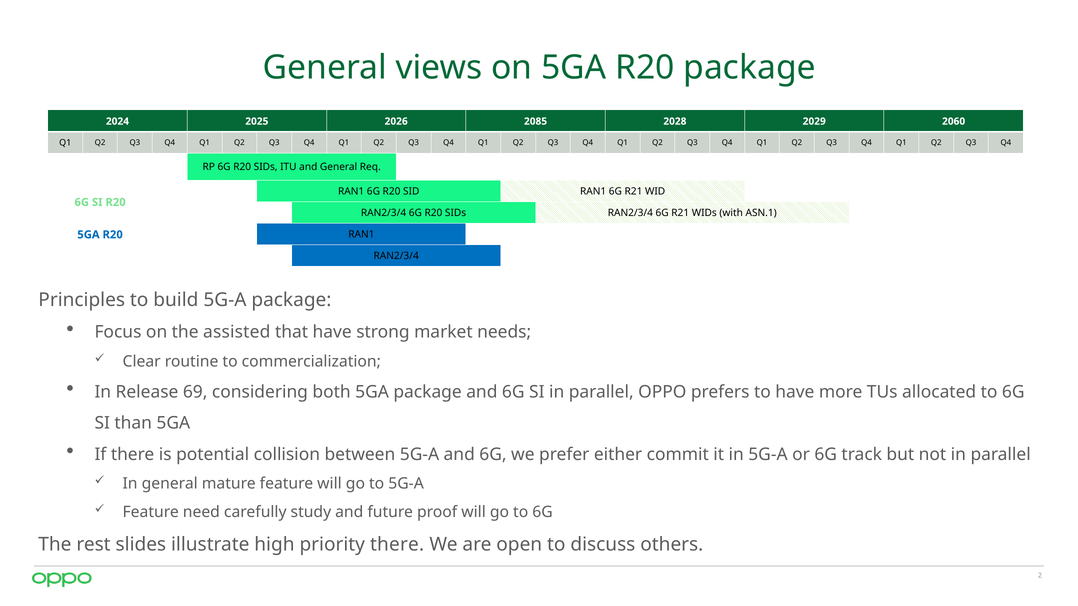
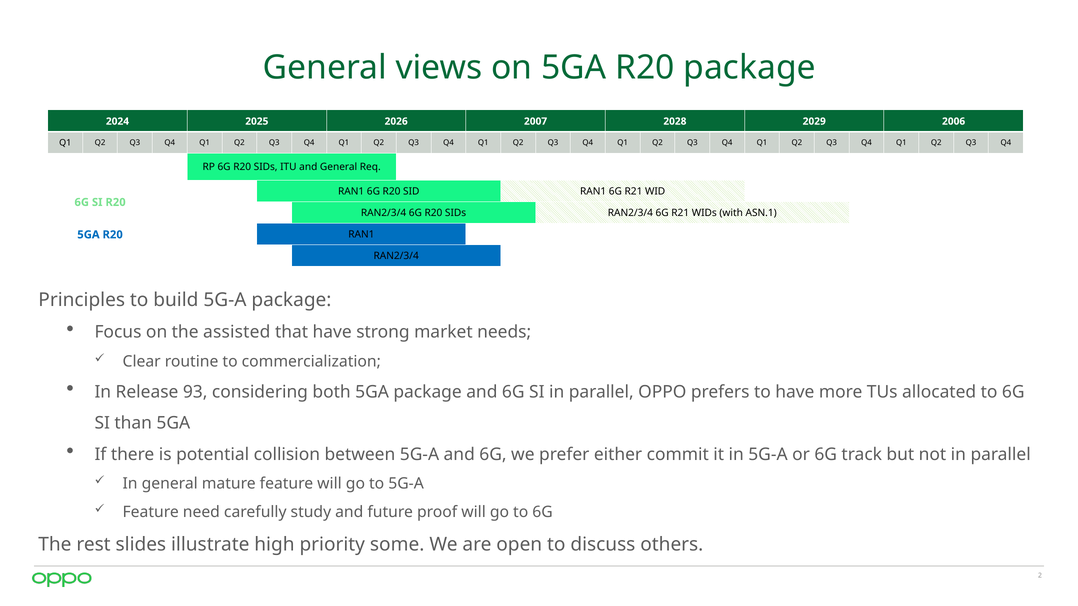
2085: 2085 -> 2007
2060: 2060 -> 2006
69: 69 -> 93
priority there: there -> some
